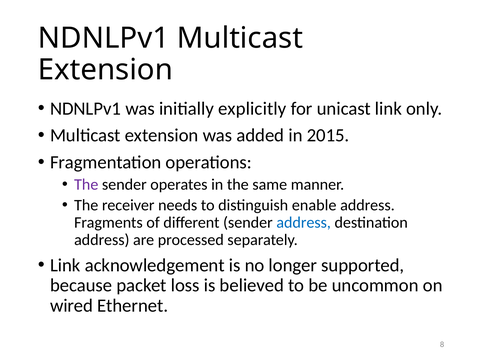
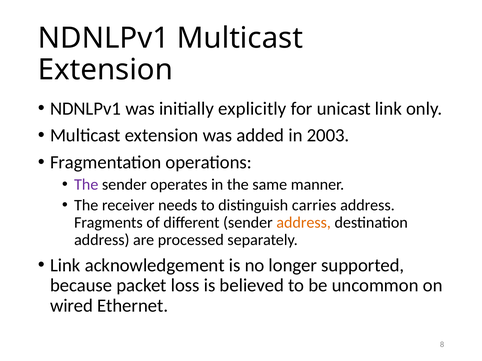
2015: 2015 -> 2003
enable: enable -> carries
address at (304, 223) colour: blue -> orange
